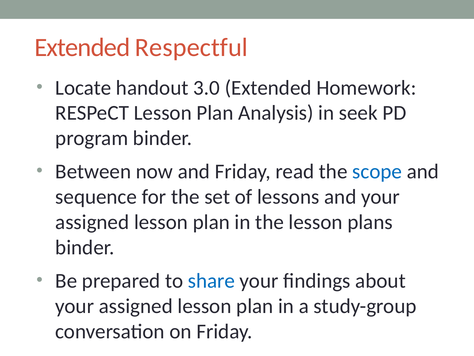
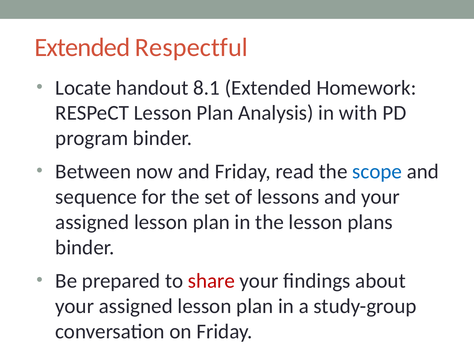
3.0: 3.0 -> 8.1
seek: seek -> with
share colour: blue -> red
